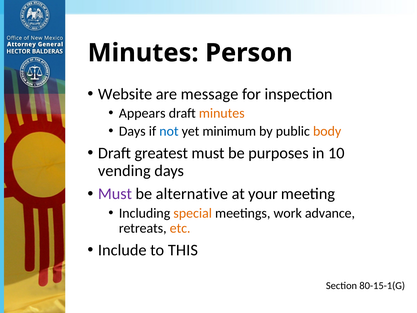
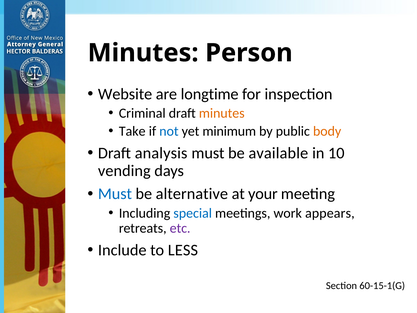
message: message -> longtime
Appears: Appears -> Criminal
Days at (132, 131): Days -> Take
greatest: greatest -> analysis
purposes: purposes -> available
Must at (115, 194) colour: purple -> blue
special colour: orange -> blue
advance: advance -> appears
etc colour: orange -> purple
THIS: THIS -> LESS
80-15-1(G: 80-15-1(G -> 60-15-1(G
